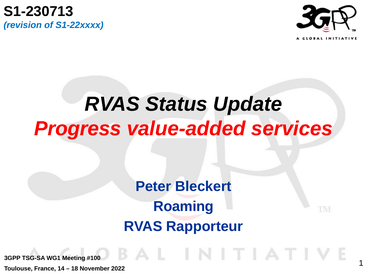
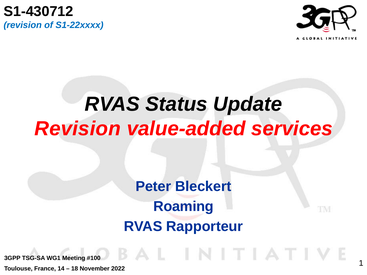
S1-230713: S1-230713 -> S1-430712
Progress at (78, 129): Progress -> Revision
